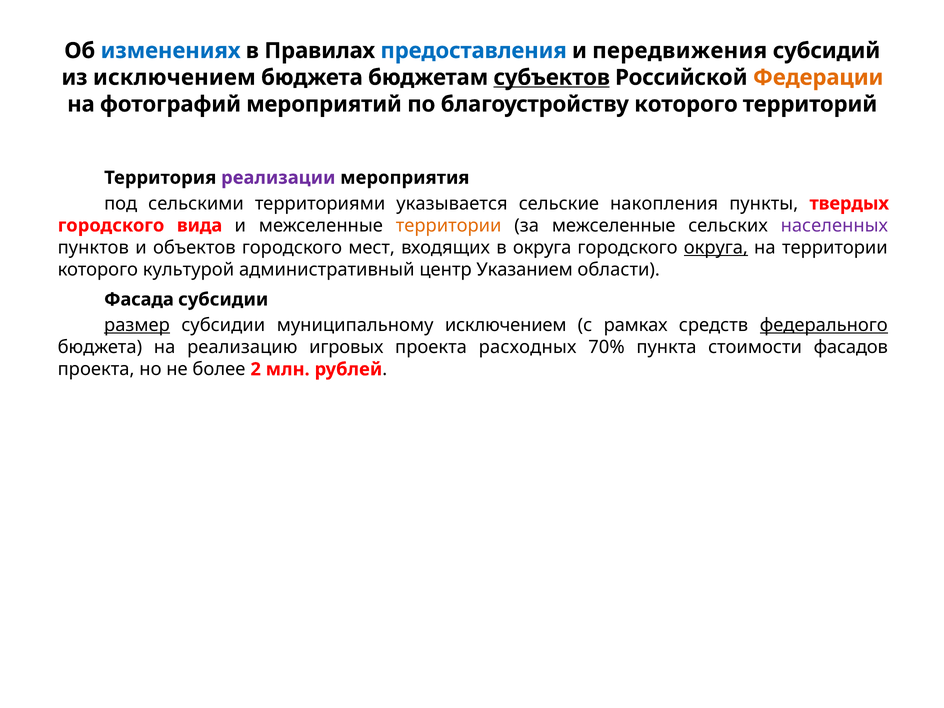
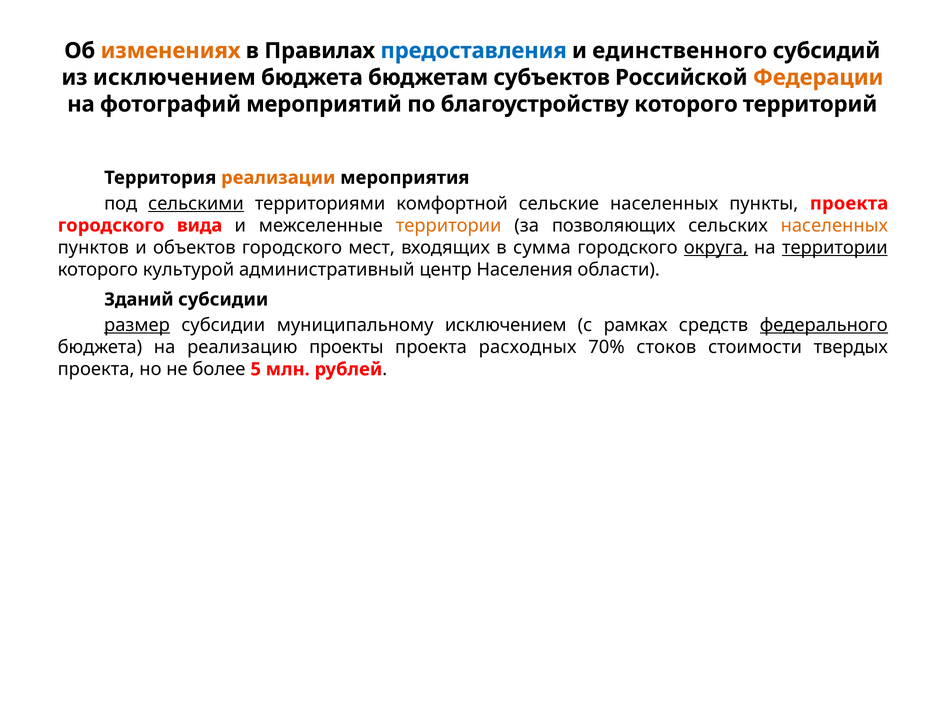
изменениях colour: blue -> orange
передвижения: передвижения -> единственного
субъектов underline: present -> none
реализации colour: purple -> orange
сельскими underline: none -> present
указывается: указывается -> комфортной
сельские накопления: накопления -> населенных
пункты твердых: твердых -> проекта
за межселенные: межселенные -> позволяющих
населенных at (834, 225) colour: purple -> orange
в округа: округа -> сумма
территории at (835, 248) underline: none -> present
Указанием: Указанием -> Населения
Фасада: Фасада -> Зданий
игровых: игровых -> проекты
пункта: пункта -> стоков
фасадов: фасадов -> твердых
2: 2 -> 5
